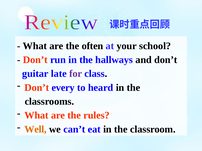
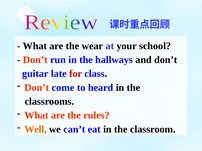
often: often -> wear
for colour: purple -> red
every: every -> come
